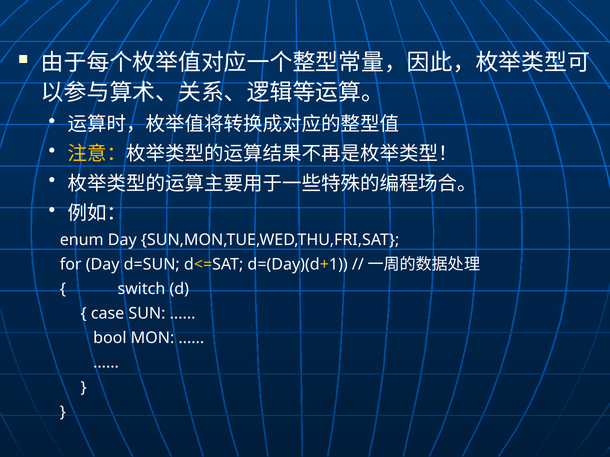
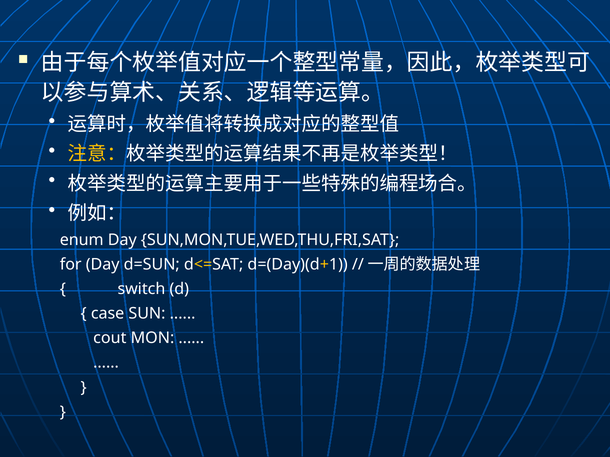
bool: bool -> cout
